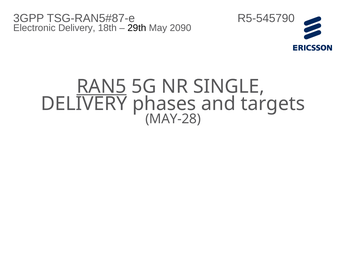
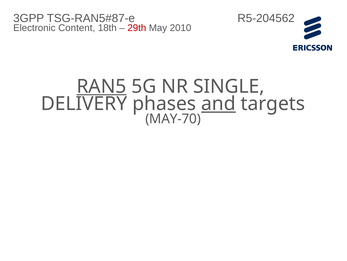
R5-545790: R5-545790 -> R5-204562
Electronic Delivery: Delivery -> Content
29th colour: black -> red
2090: 2090 -> 2010
and underline: none -> present
MAY-28: MAY-28 -> MAY-70
